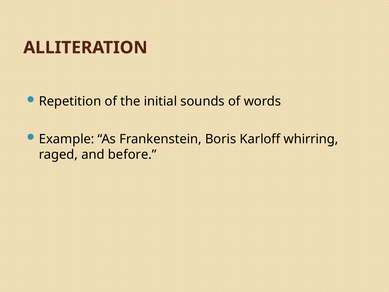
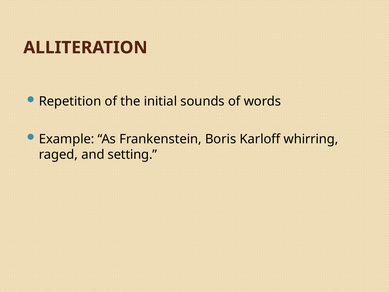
before: before -> setting
